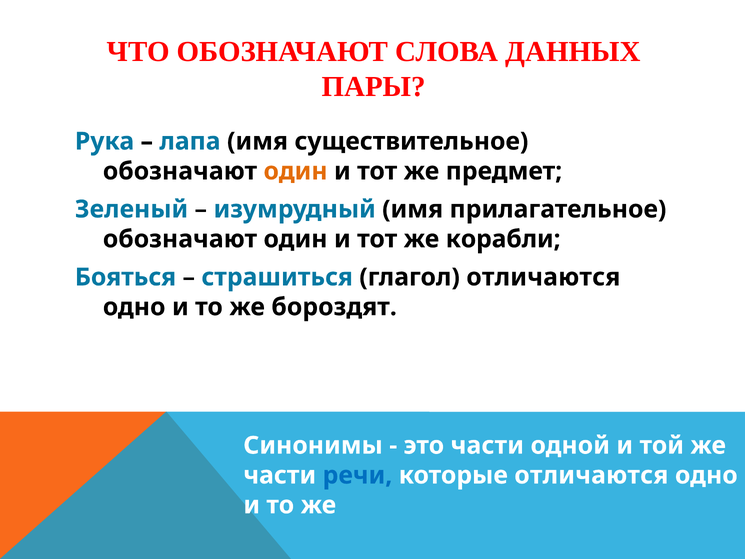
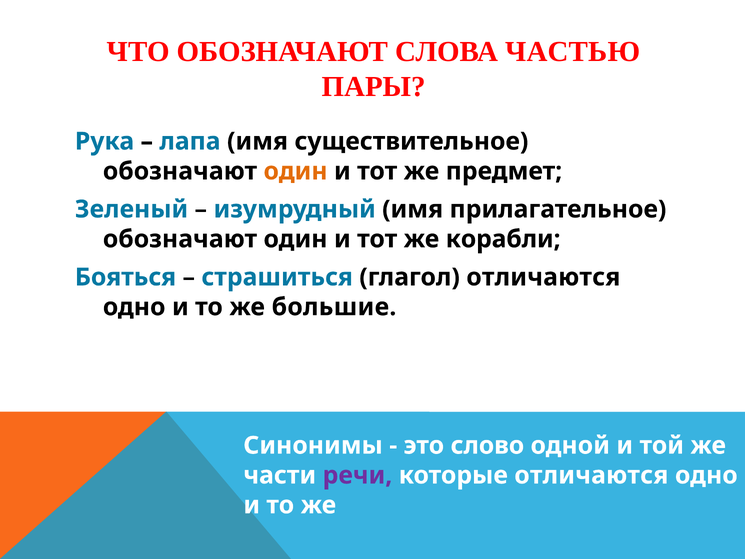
ДАННЫХ: ДАННЫХ -> ЧАСТЬЮ
бороздят: бороздят -> большие
это части: части -> слово
речи colour: blue -> purple
